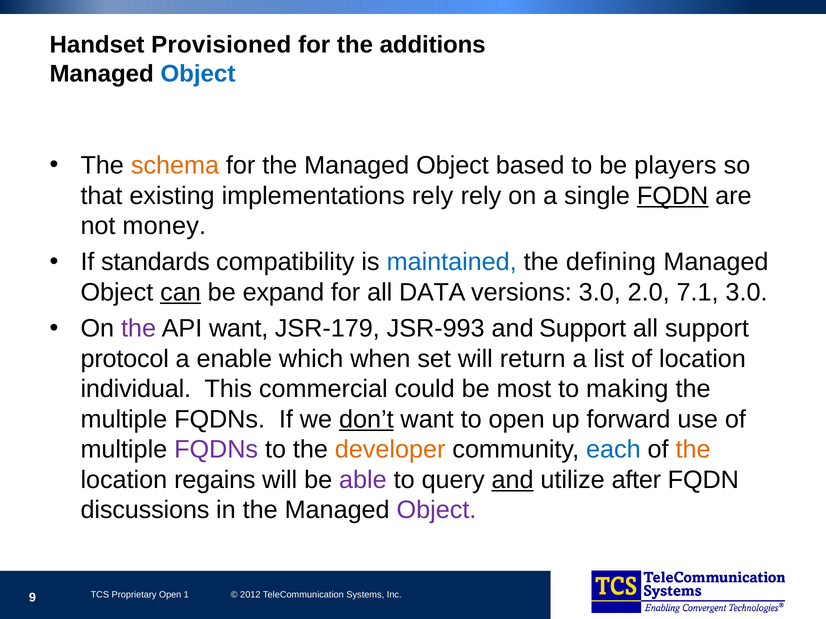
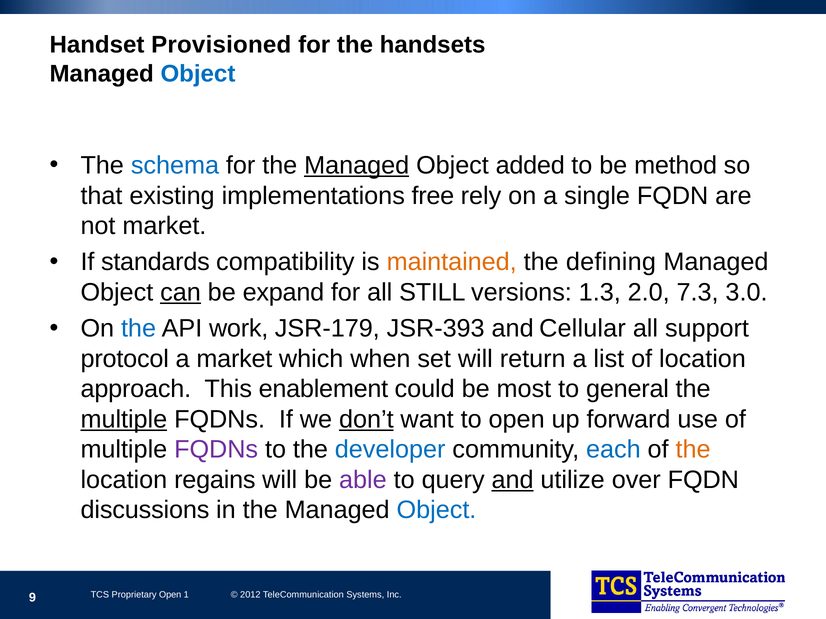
additions: additions -> handsets
schema colour: orange -> blue
Managed at (357, 166) underline: none -> present
based: based -> added
players: players -> method
implementations rely: rely -> free
FQDN at (673, 196) underline: present -> none
not money: money -> market
maintained colour: blue -> orange
DATA: DATA -> STILL
versions 3.0: 3.0 -> 1.3
7.1: 7.1 -> 7.3
the at (139, 329) colour: purple -> blue
API want: want -> work
JSR-993: JSR-993 -> JSR-393
and Support: Support -> Cellular
a enable: enable -> market
individual: individual -> approach
commercial: commercial -> enablement
making: making -> general
multiple at (124, 420) underline: none -> present
developer colour: orange -> blue
after: after -> over
Object at (436, 511) colour: purple -> blue
